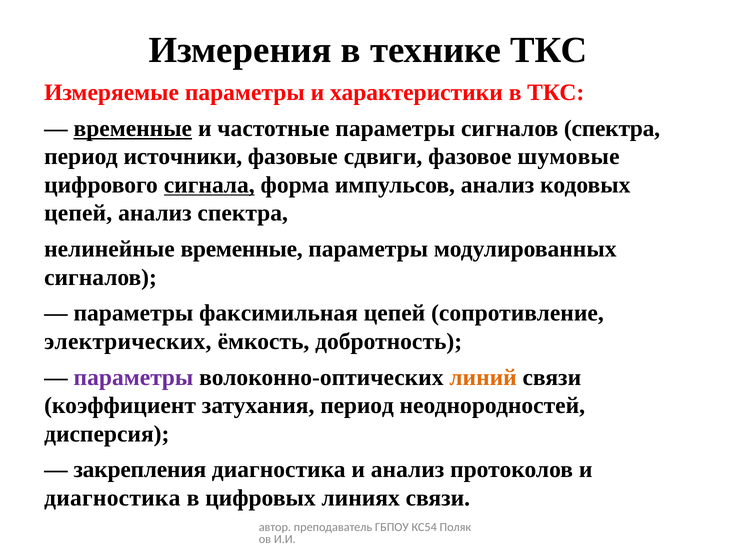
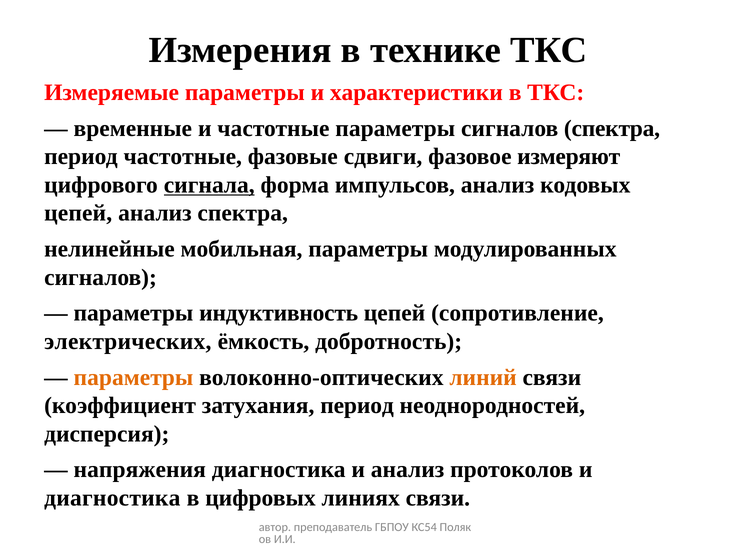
временные at (133, 129) underline: present -> none
период источники: источники -> частотные
шумовые: шумовые -> измеряют
нелинейные временные: временные -> мобильная
факсимильная: факсимильная -> индуктивность
параметры at (133, 377) colour: purple -> orange
закрепления: закрепления -> напряжения
